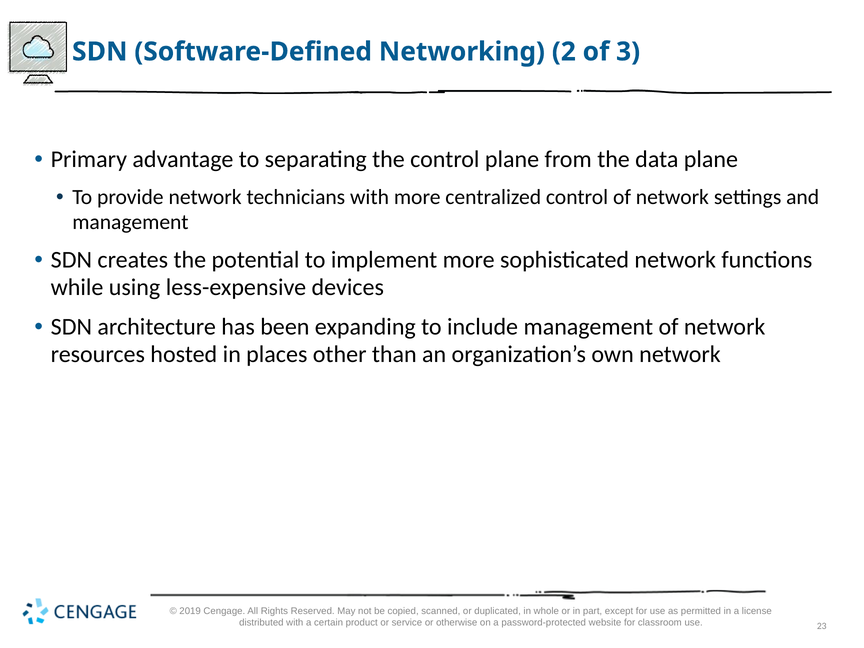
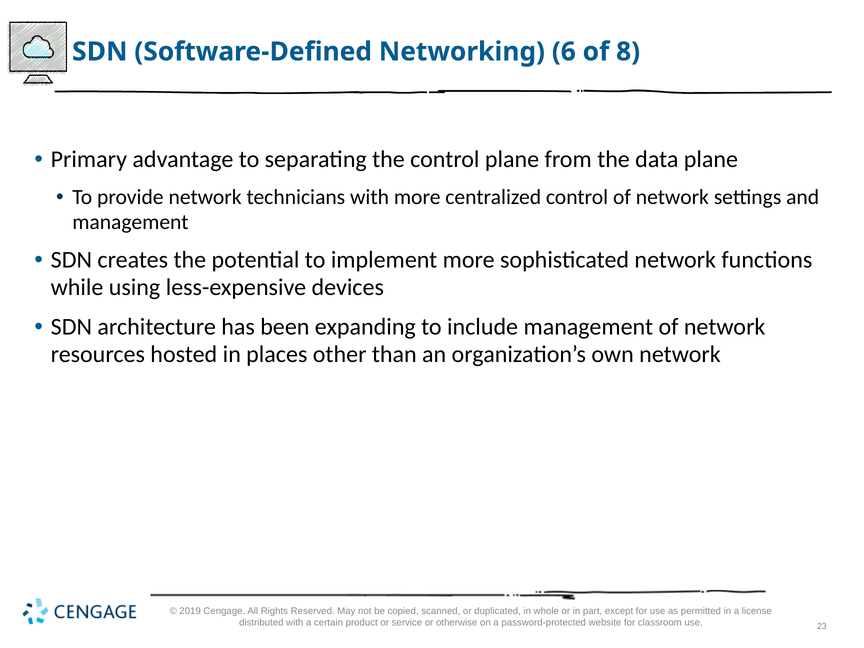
2: 2 -> 6
3: 3 -> 8
